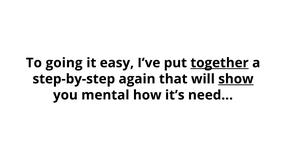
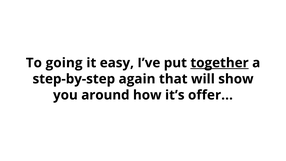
show underline: present -> none
mental: mental -> around
need: need -> offer
